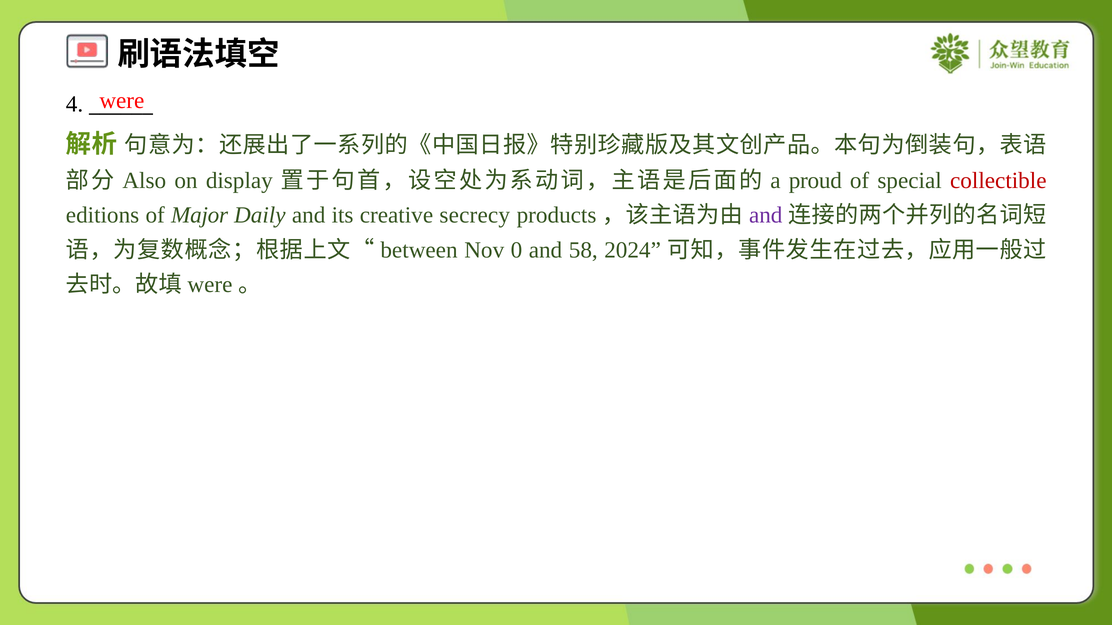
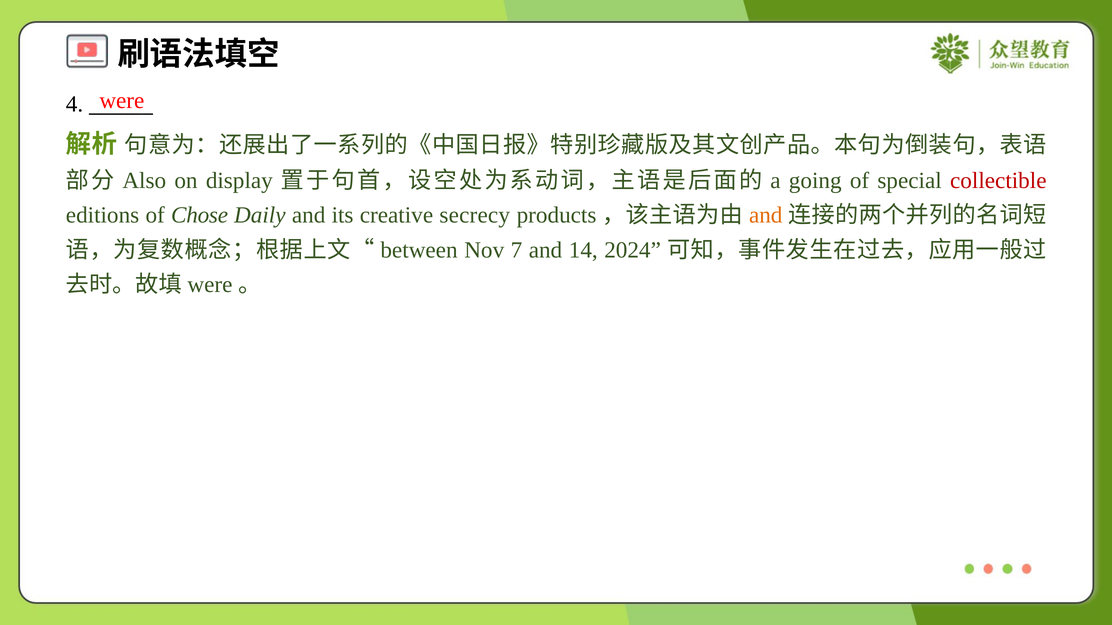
proud: proud -> going
Major: Major -> Chose
and at (766, 215) colour: purple -> orange
0: 0 -> 7
58: 58 -> 14
